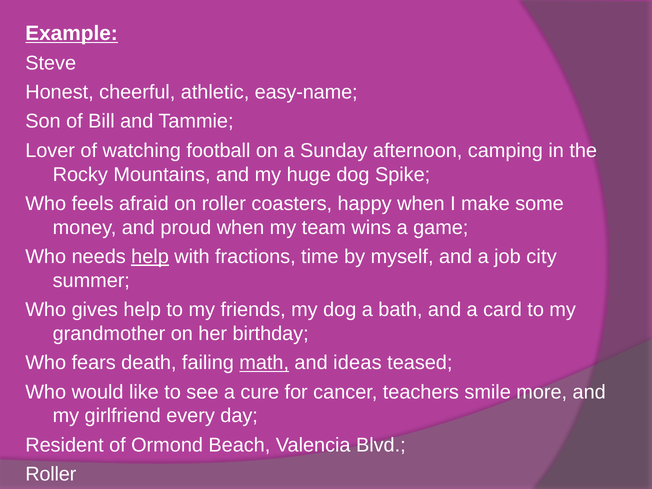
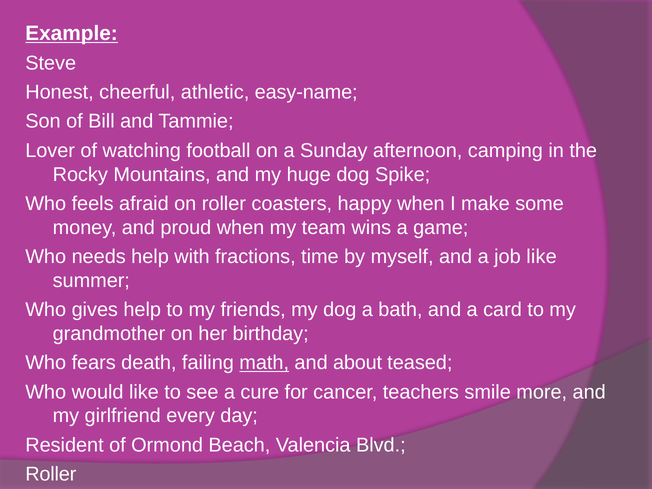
help at (150, 257) underline: present -> none
job city: city -> like
ideas: ideas -> about
